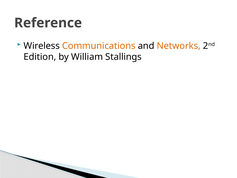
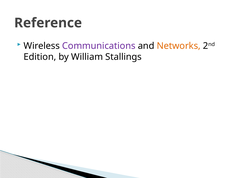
Communications colour: orange -> purple
